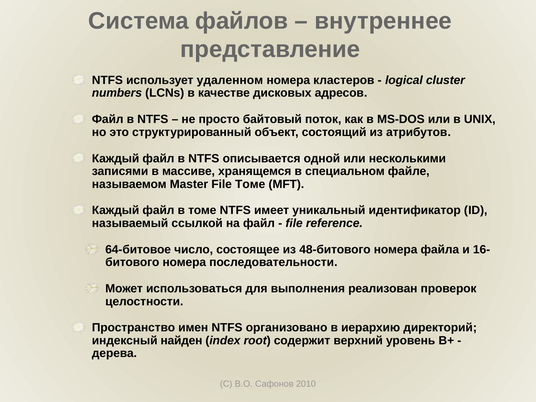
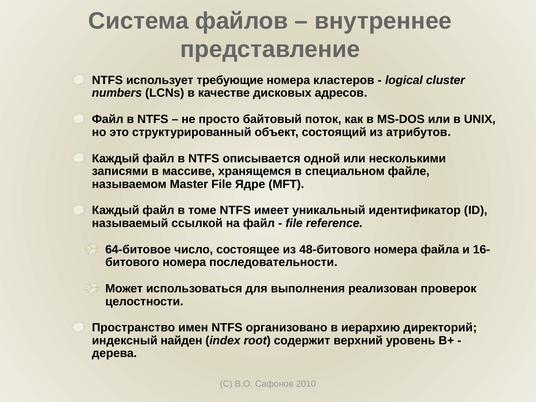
удаленном: удаленном -> требующие
File Томе: Томе -> Ядре
